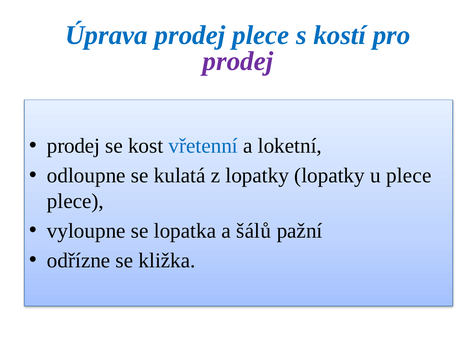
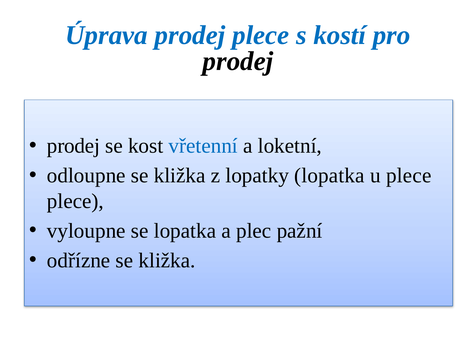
prodej at (238, 61) colour: purple -> black
odloupne se kulatá: kulatá -> kližka
lopatky lopatky: lopatky -> lopatka
šálů: šálů -> plec
